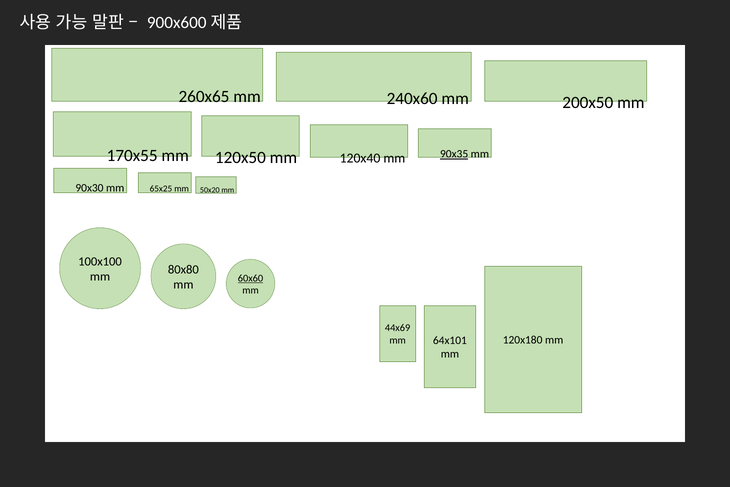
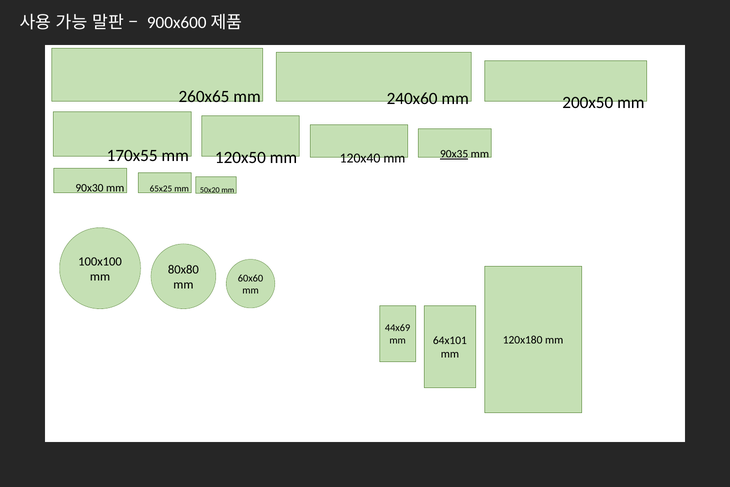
60x60 underline: present -> none
